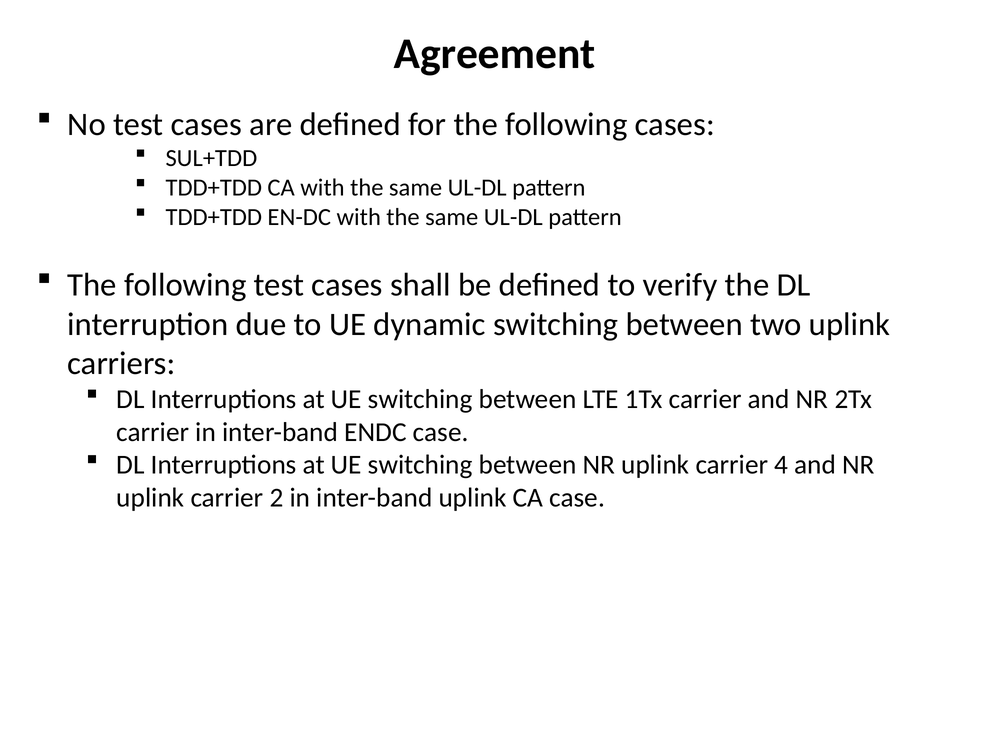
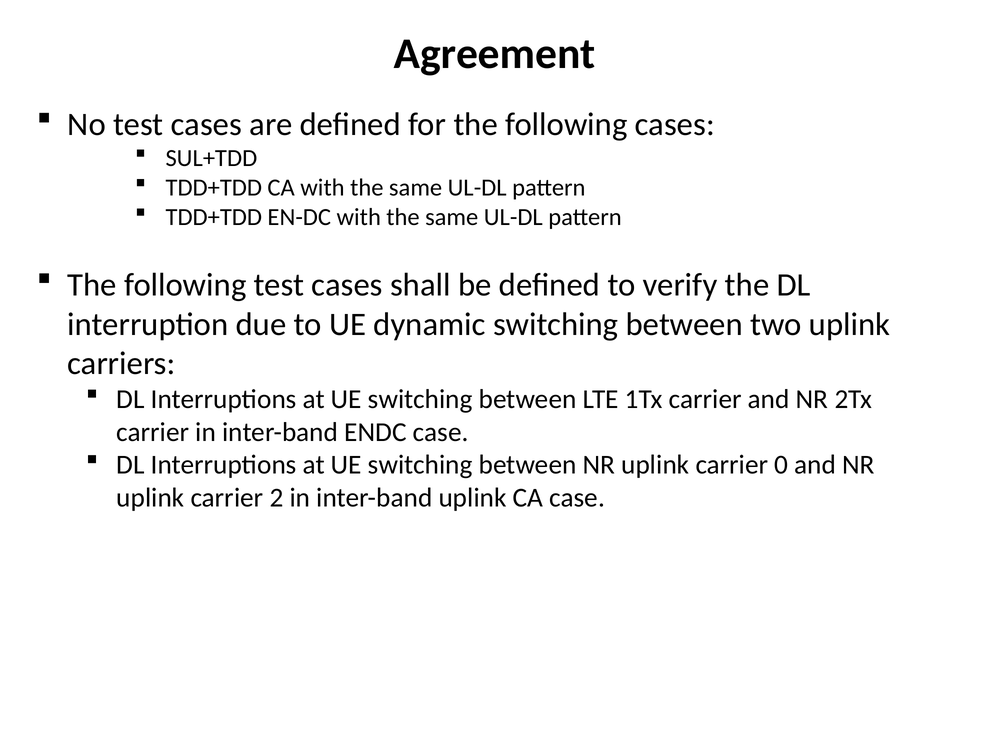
4: 4 -> 0
